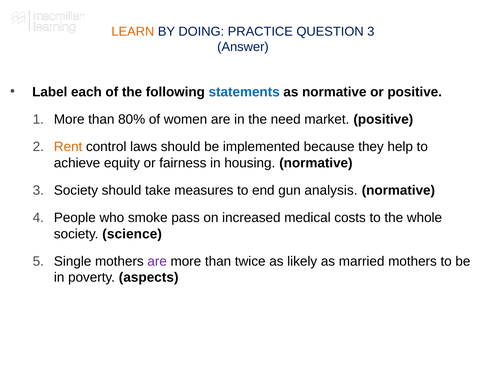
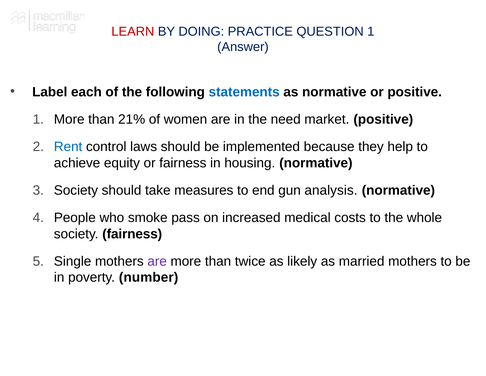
LEARN colour: orange -> red
QUESTION 3: 3 -> 1
80%: 80% -> 21%
Rent colour: orange -> blue
society science: science -> fairness
aspects: aspects -> number
